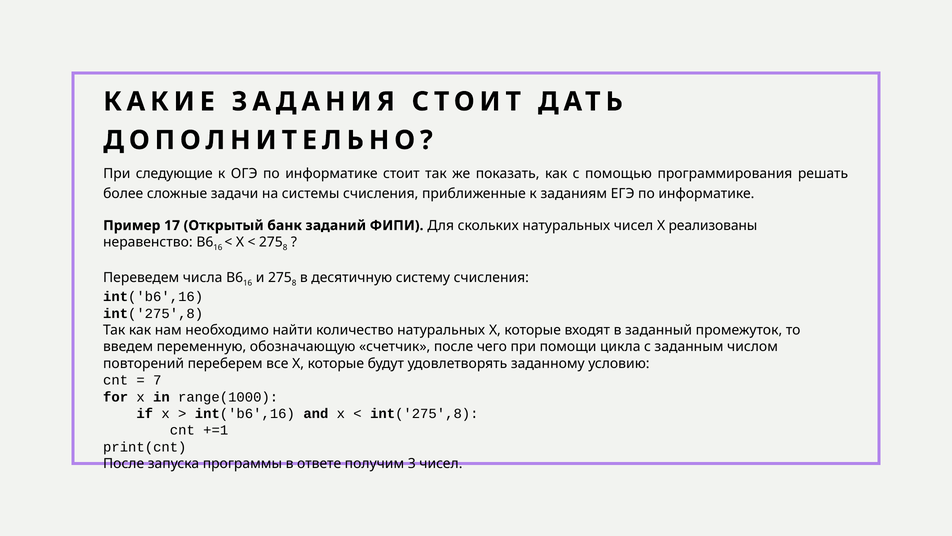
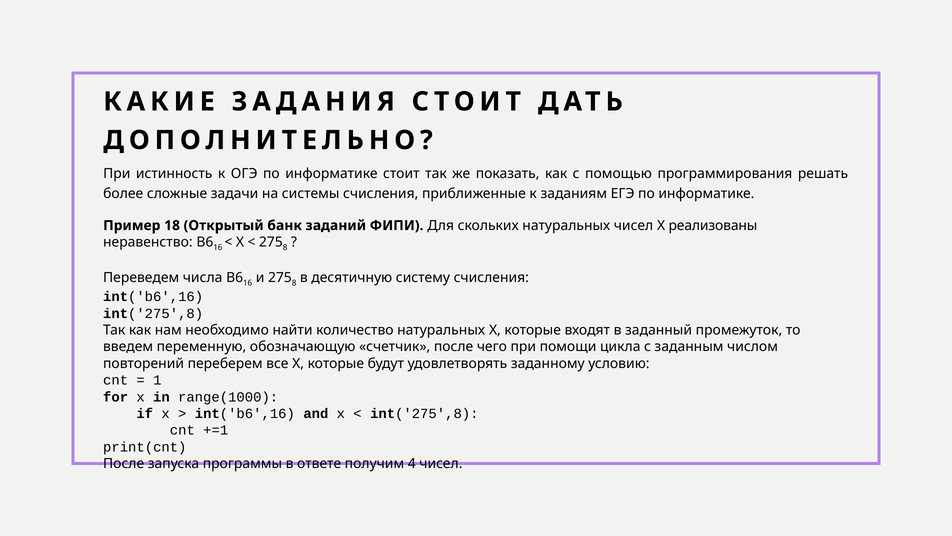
следующие: следующие -> истинность
17: 17 -> 18
7: 7 -> 1
3: 3 -> 4
